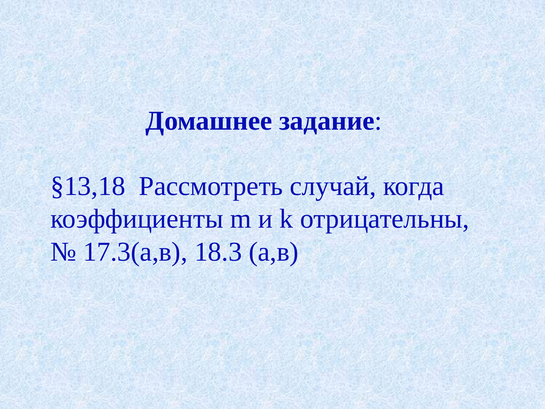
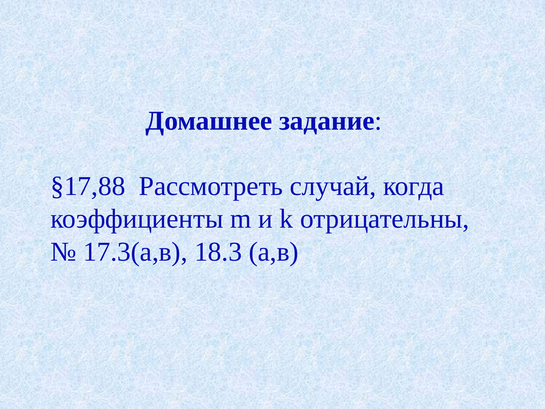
§13,18: §13,18 -> §17,88
